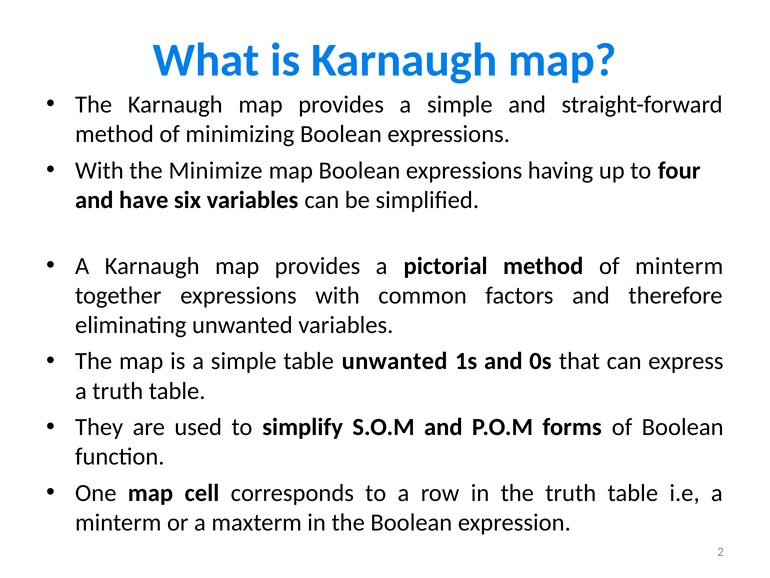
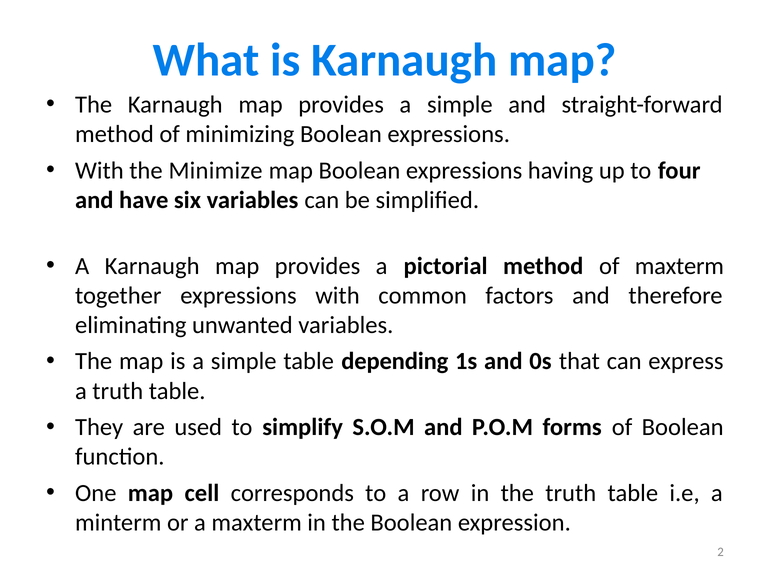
of minterm: minterm -> maxterm
table unwanted: unwanted -> depending
